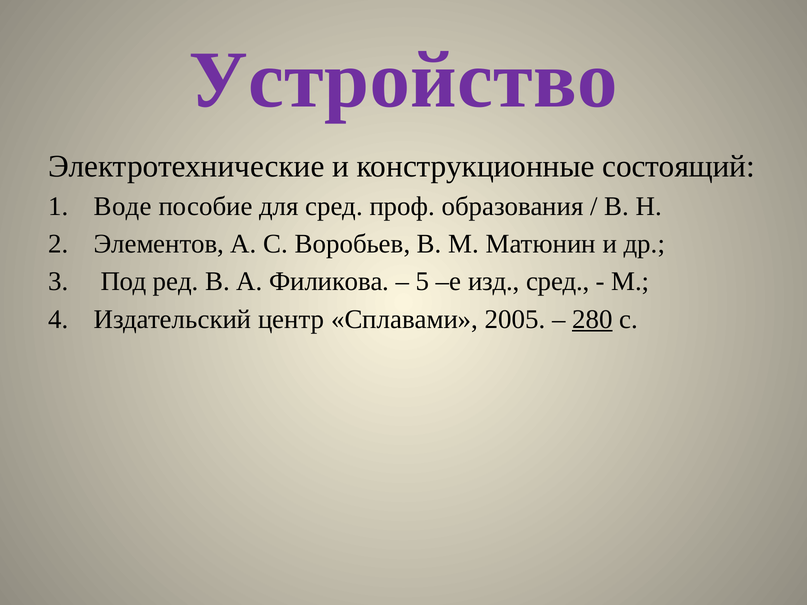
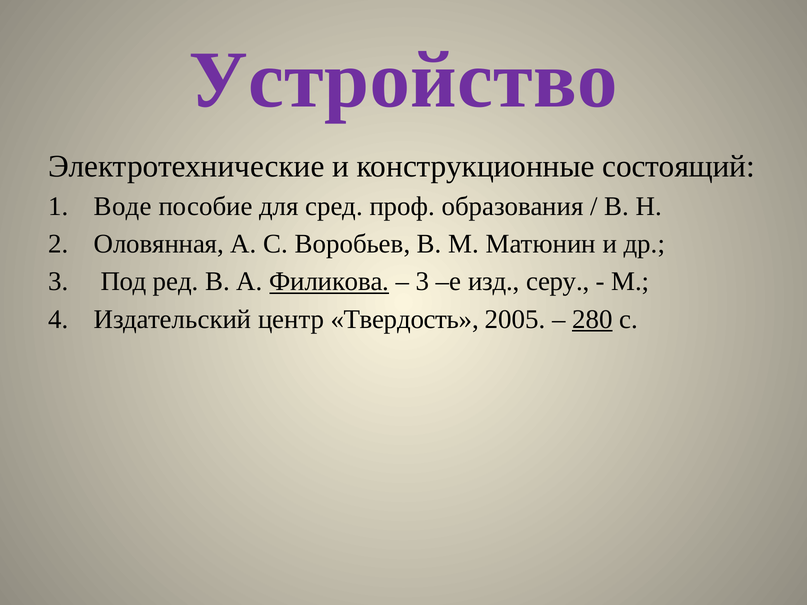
Элементов: Элементов -> Оловянная
Филикова underline: none -> present
5 at (423, 282): 5 -> 3
изд сред: сред -> серу
Сплавами: Сплавами -> Твердость
